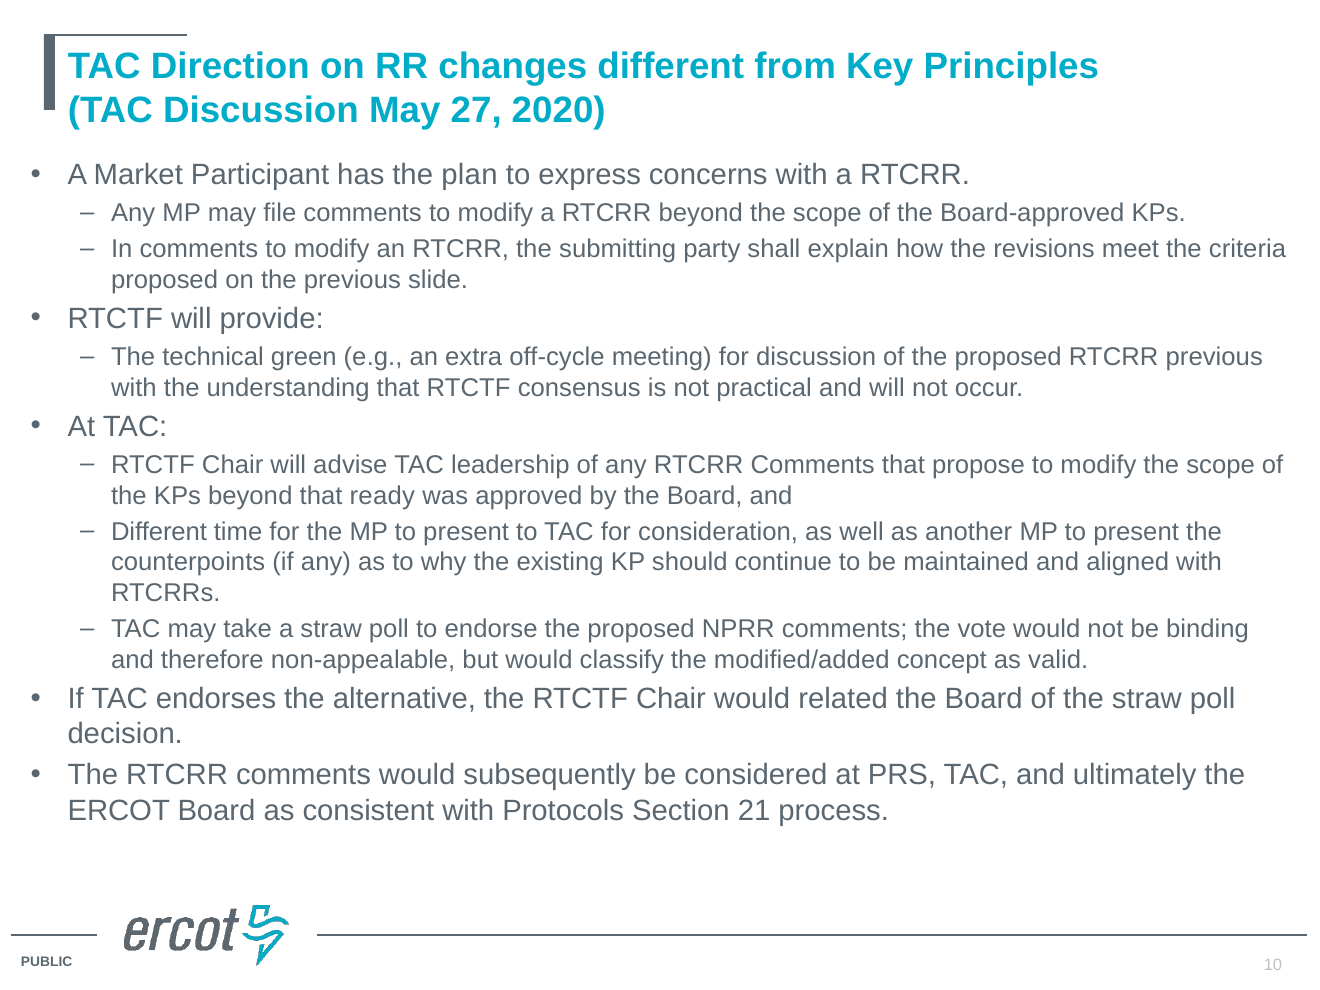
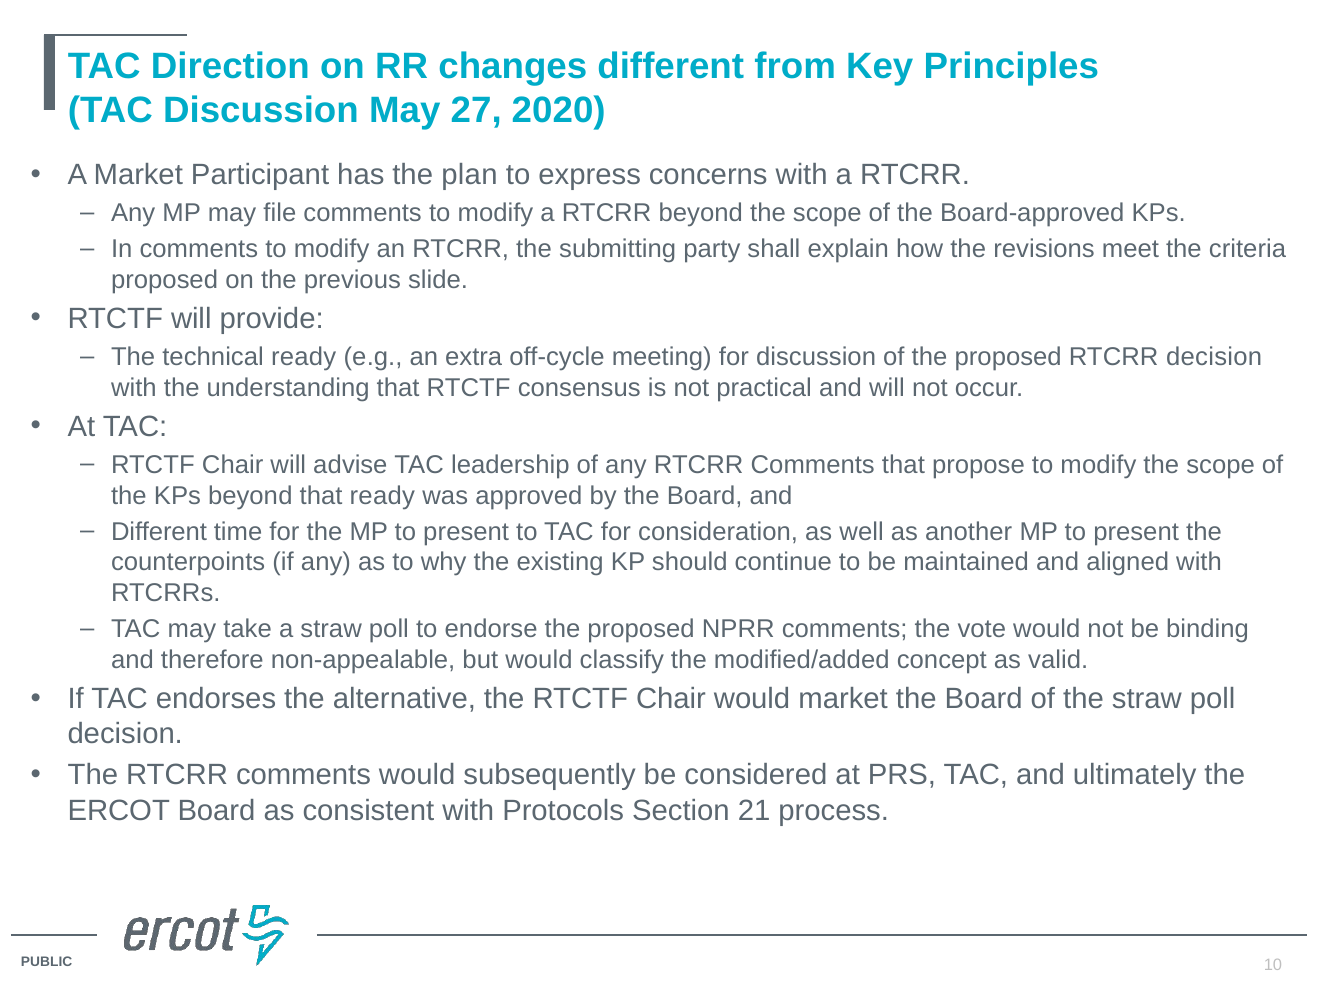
technical green: green -> ready
RTCRR previous: previous -> decision
would related: related -> market
